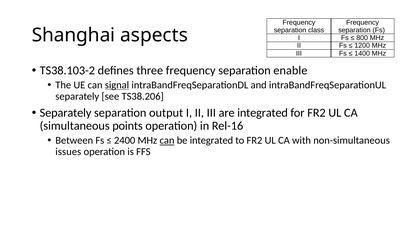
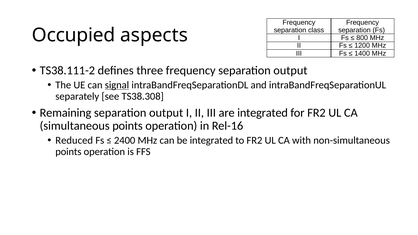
Shanghai: Shanghai -> Occupied
TS38.103-2: TS38.103-2 -> TS38.111-2
frequency separation enable: enable -> output
TS38.206: TS38.206 -> TS38.308
Separately at (66, 113): Separately -> Remaining
Between: Between -> Reduced
can at (167, 140) underline: present -> none
issues at (68, 152): issues -> points
